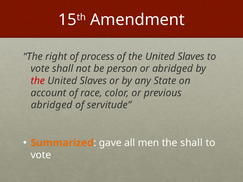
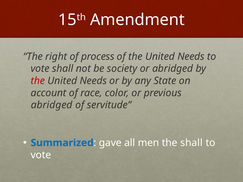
of the United Slaves: Slaves -> Needs
person: person -> society
Slaves at (93, 81): Slaves -> Needs
Summarized colour: orange -> blue
